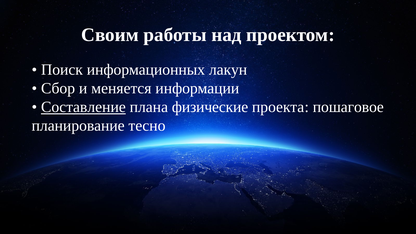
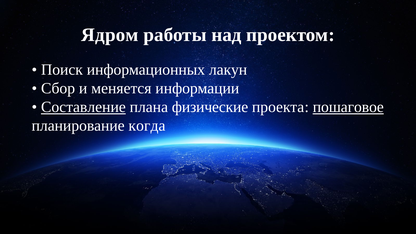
Своим: Своим -> Ядром
пошаговое underline: none -> present
тесно: тесно -> когда
